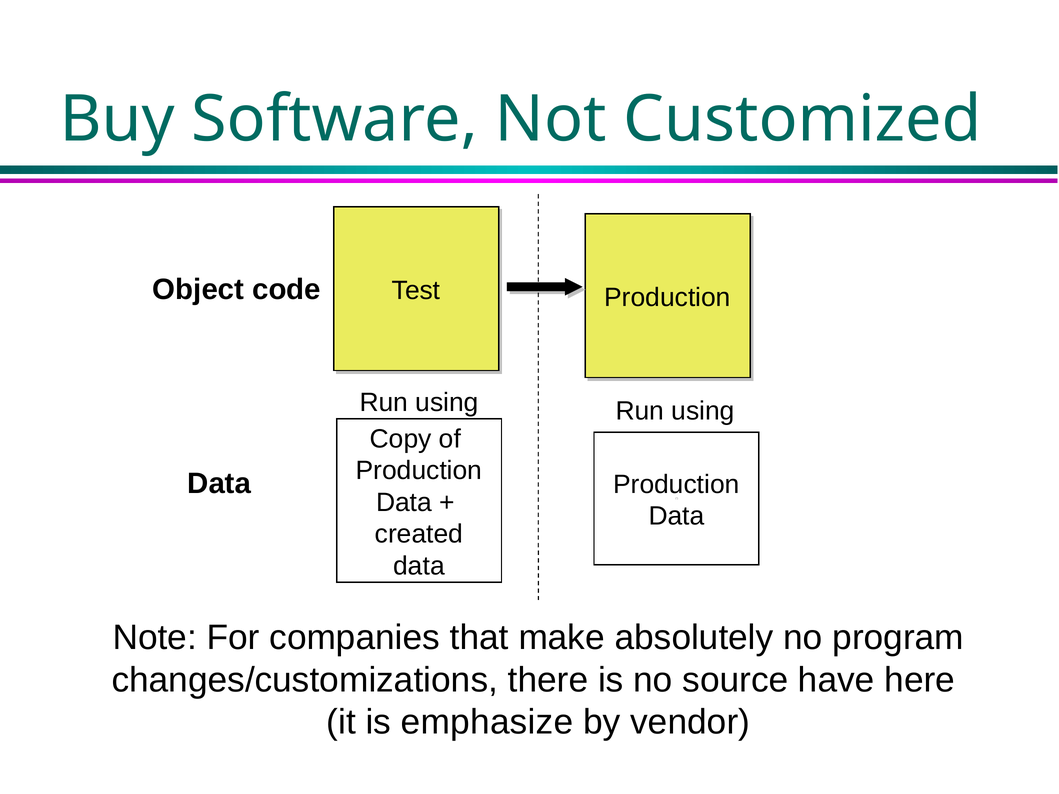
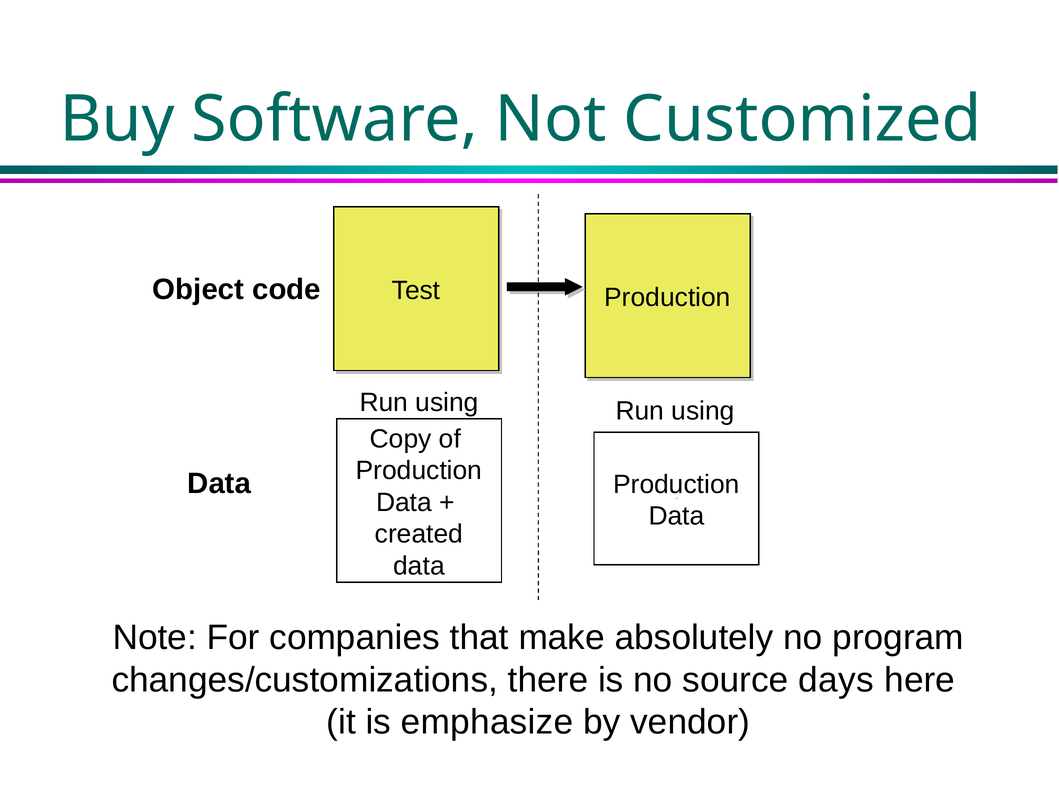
have: have -> days
